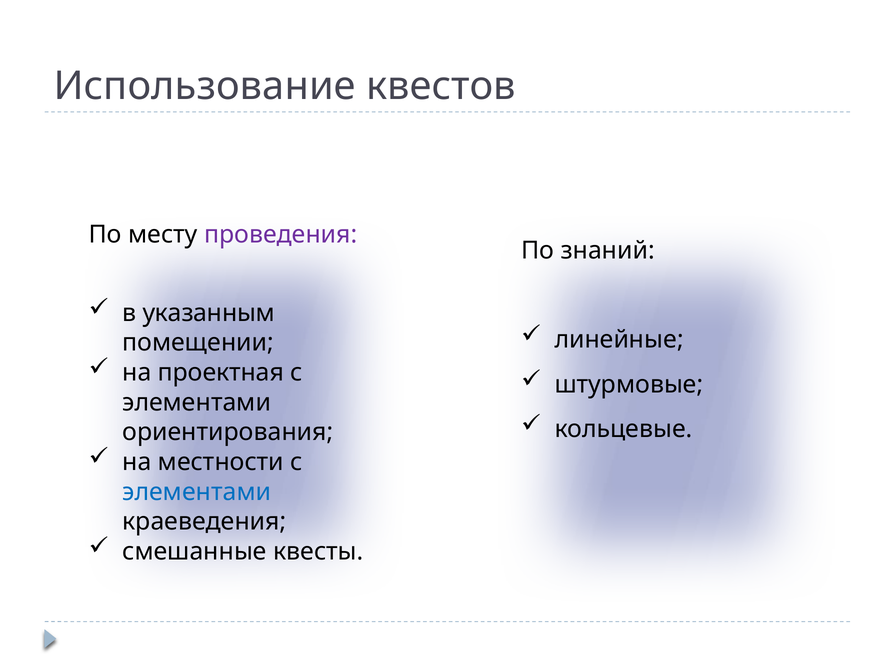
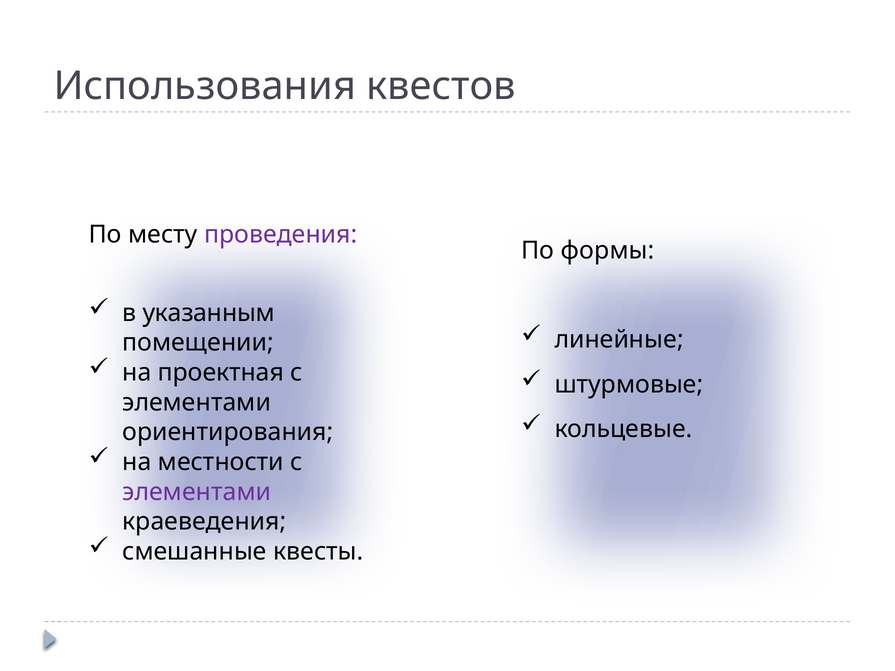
Использование: Использование -> Использования
знаний: знаний -> формы
элементами at (197, 492) colour: blue -> purple
